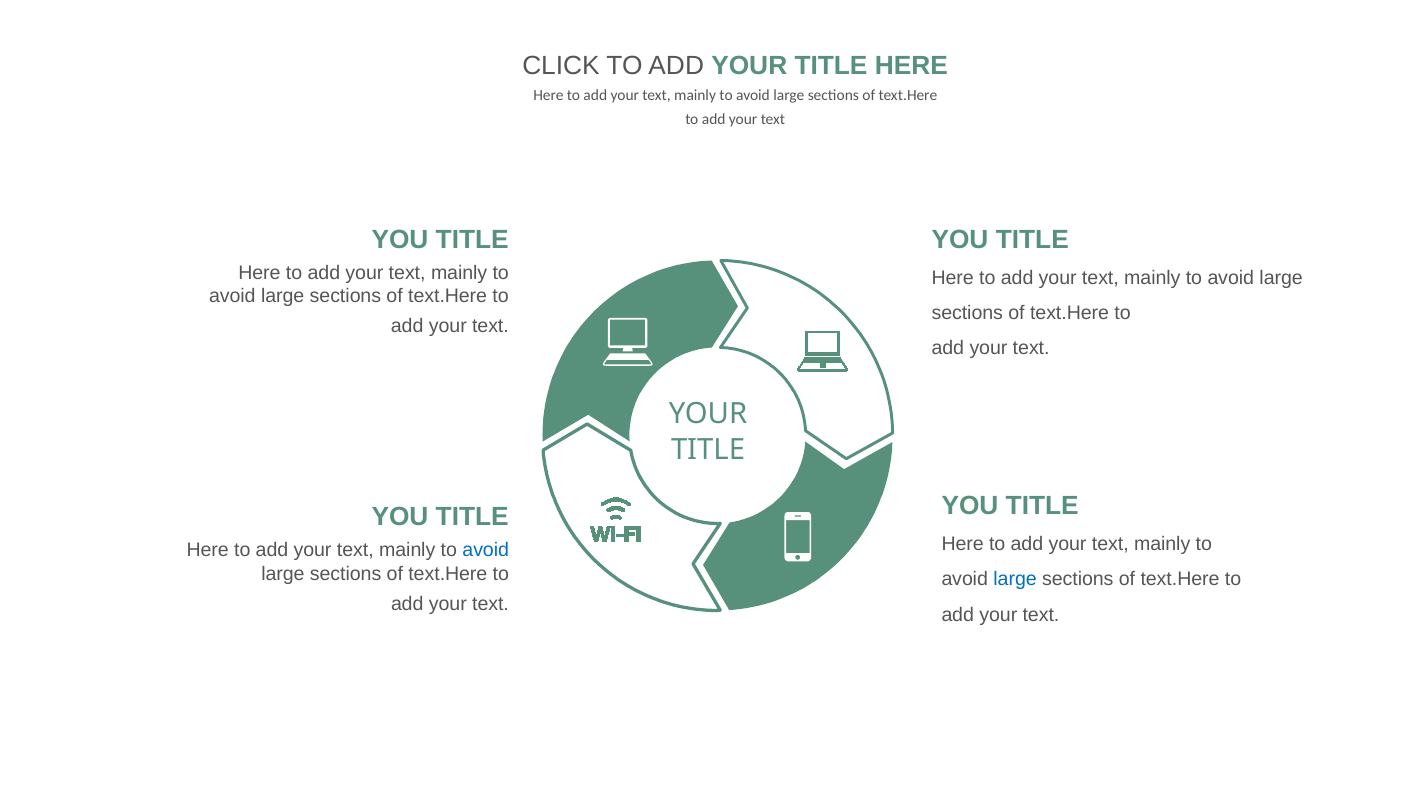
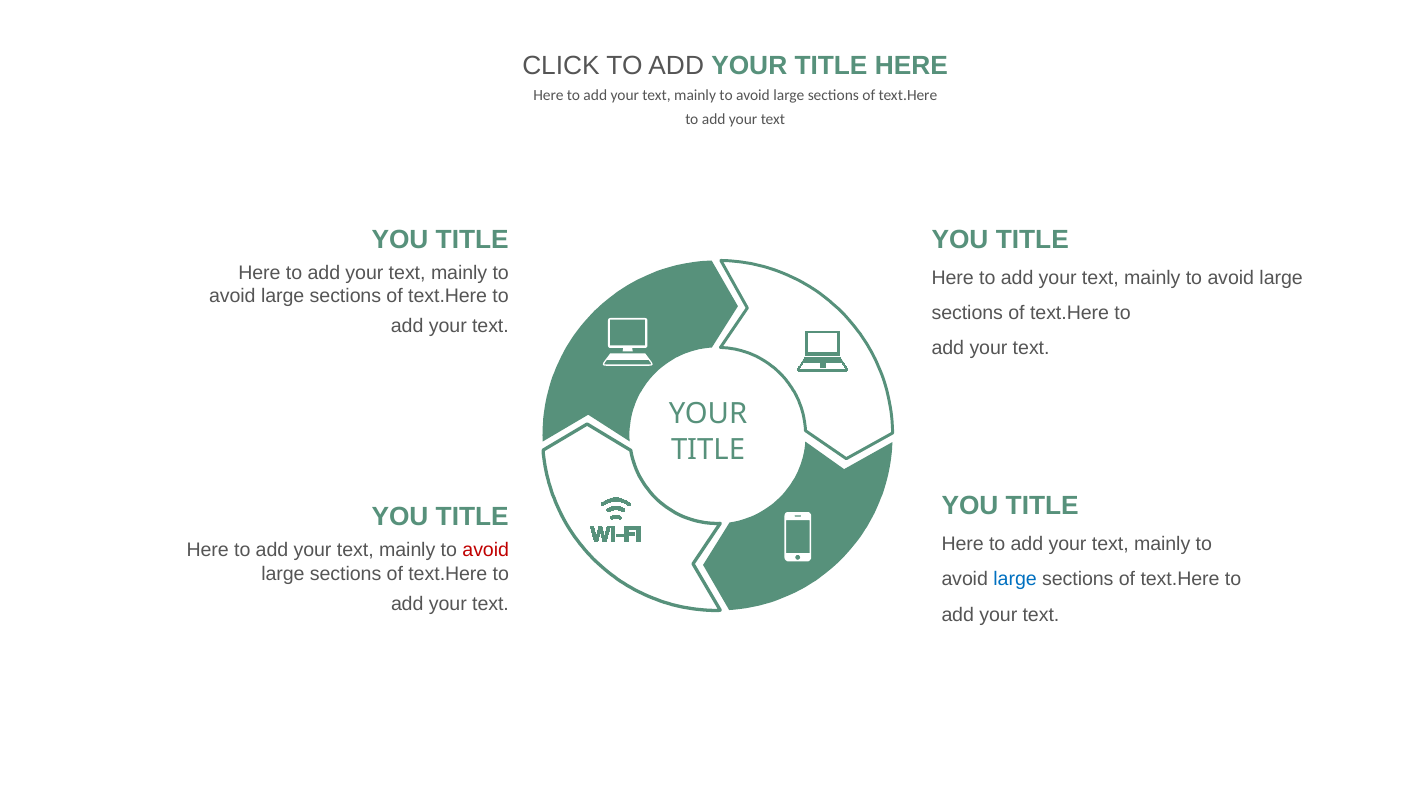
avoid at (486, 551) colour: blue -> red
